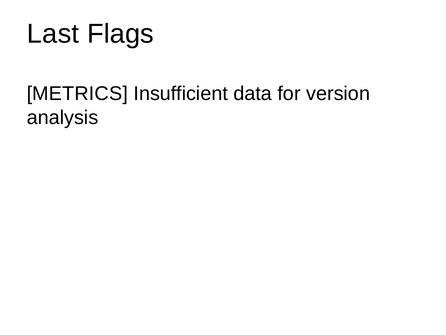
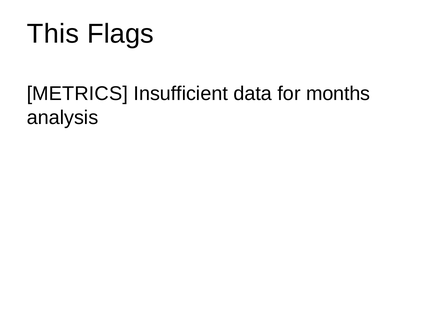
Last: Last -> This
version: version -> months
